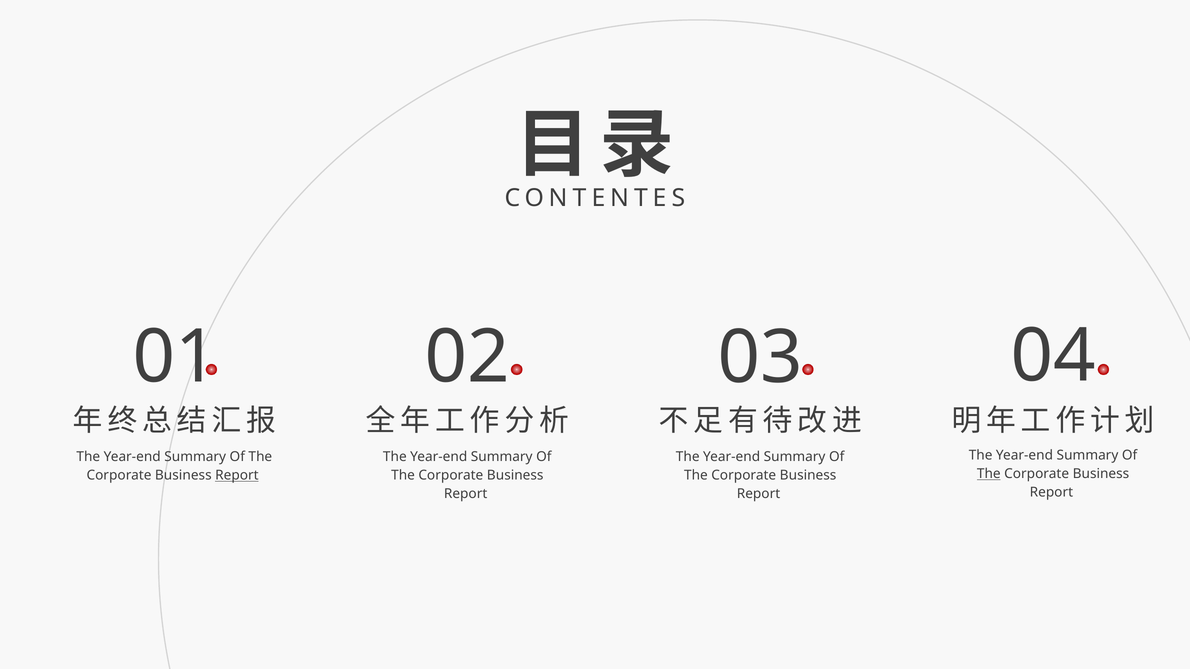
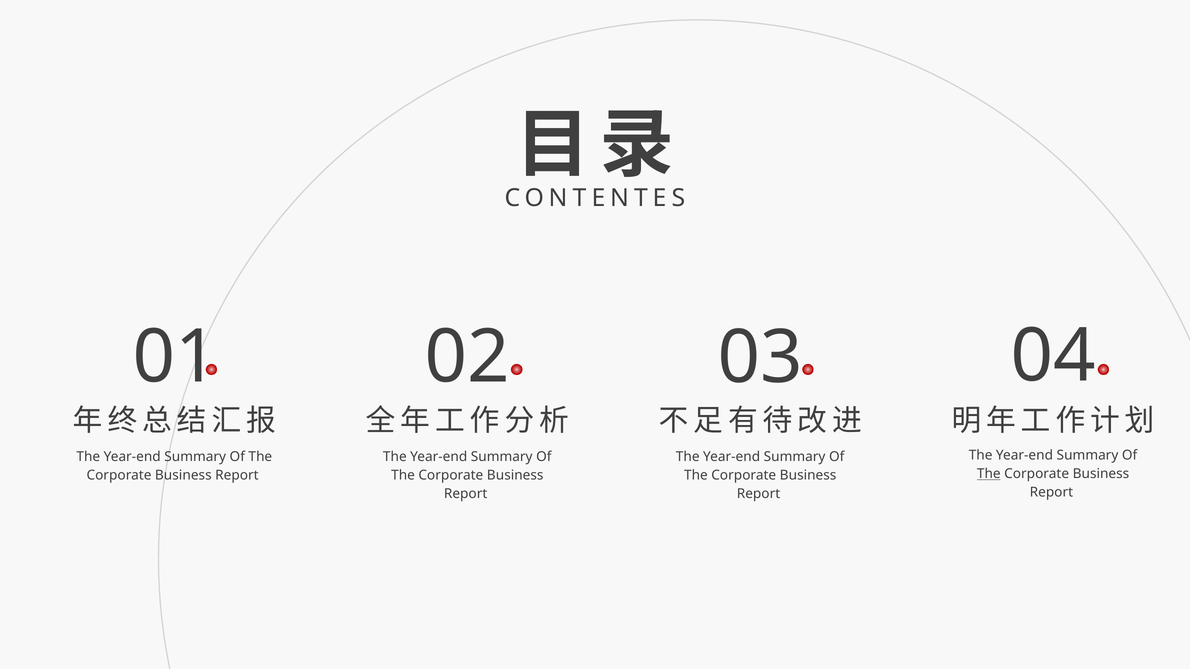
Report at (237, 476) underline: present -> none
